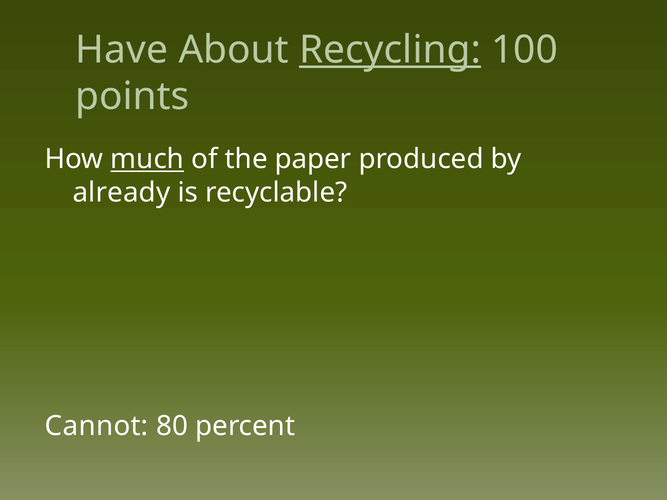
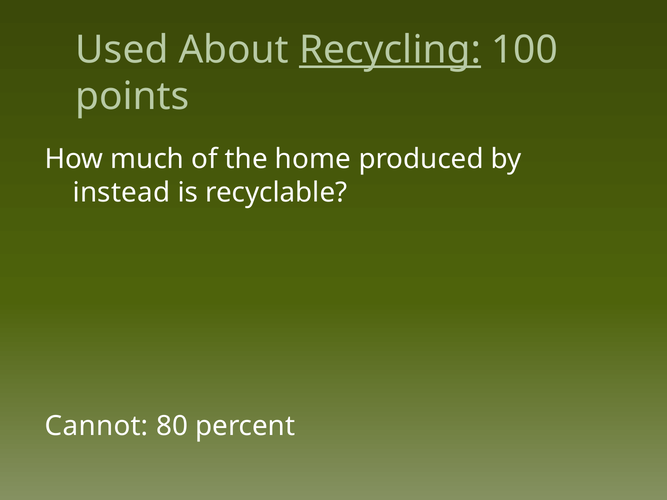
Have: Have -> Used
much underline: present -> none
paper: paper -> home
already: already -> instead
